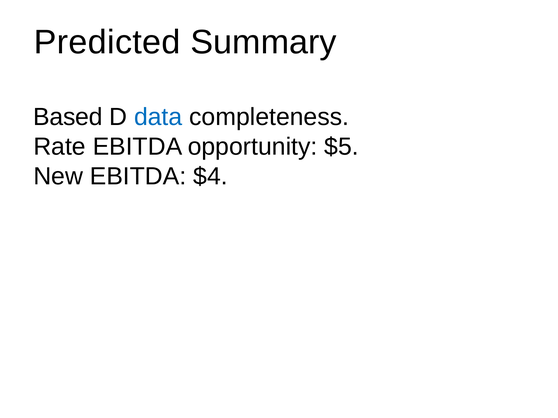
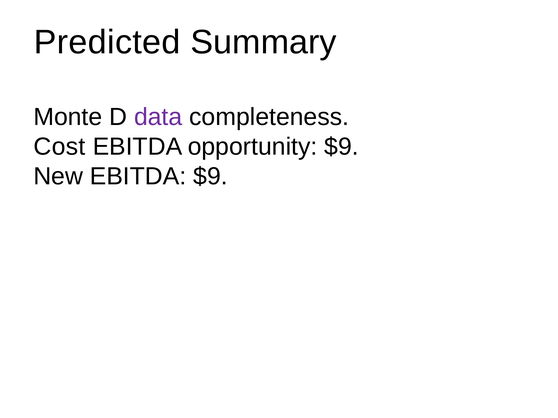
Based: Based -> Monte
data colour: blue -> purple
Rate: Rate -> Cost
opportunity $5: $5 -> $9
EBITDA $4: $4 -> $9
